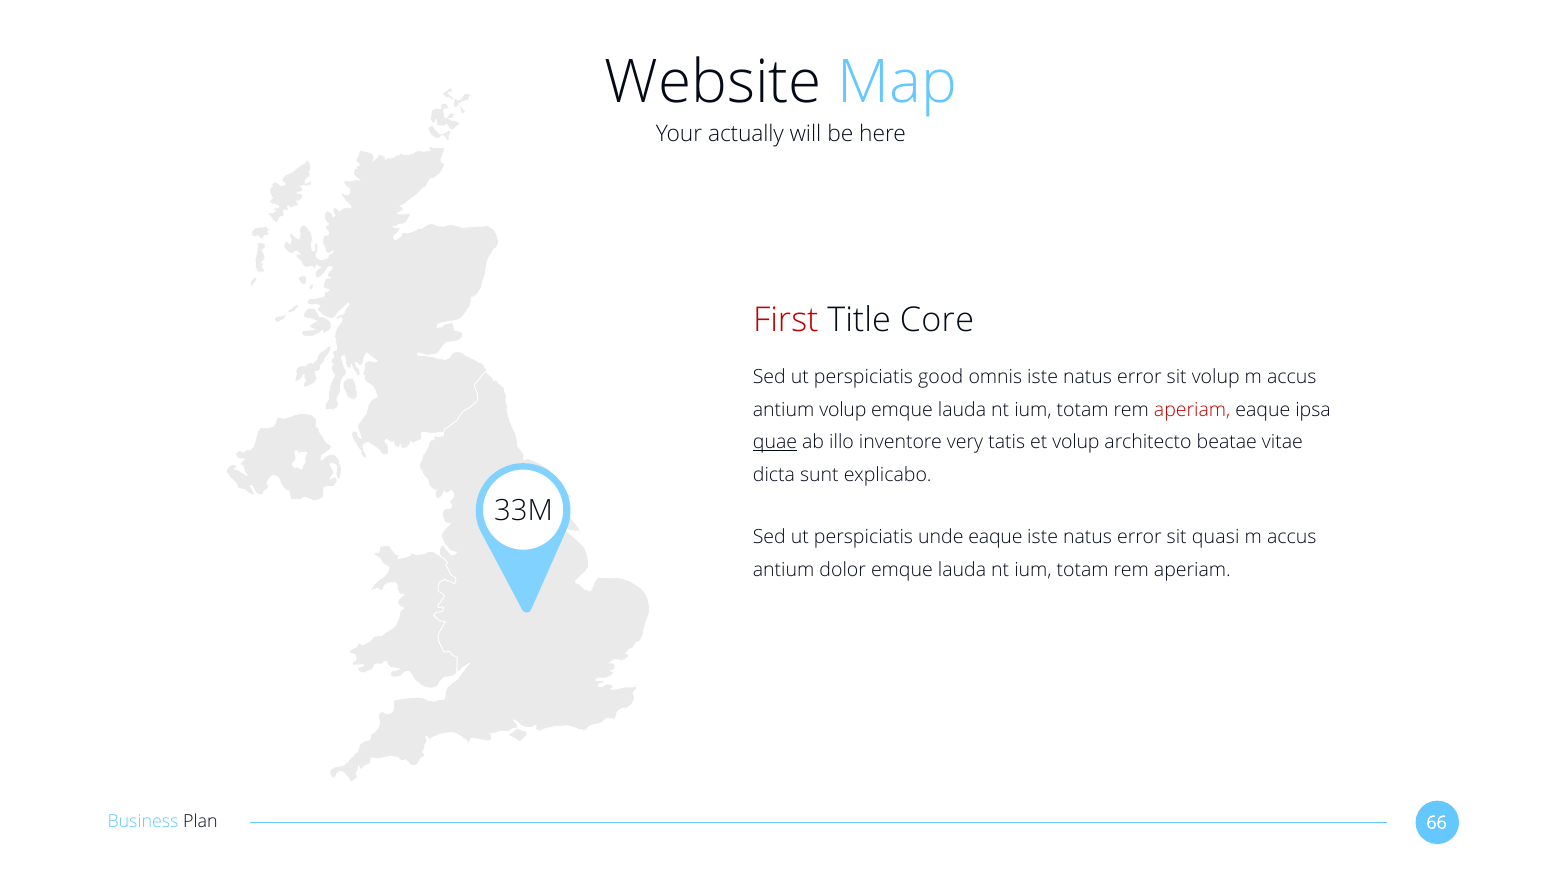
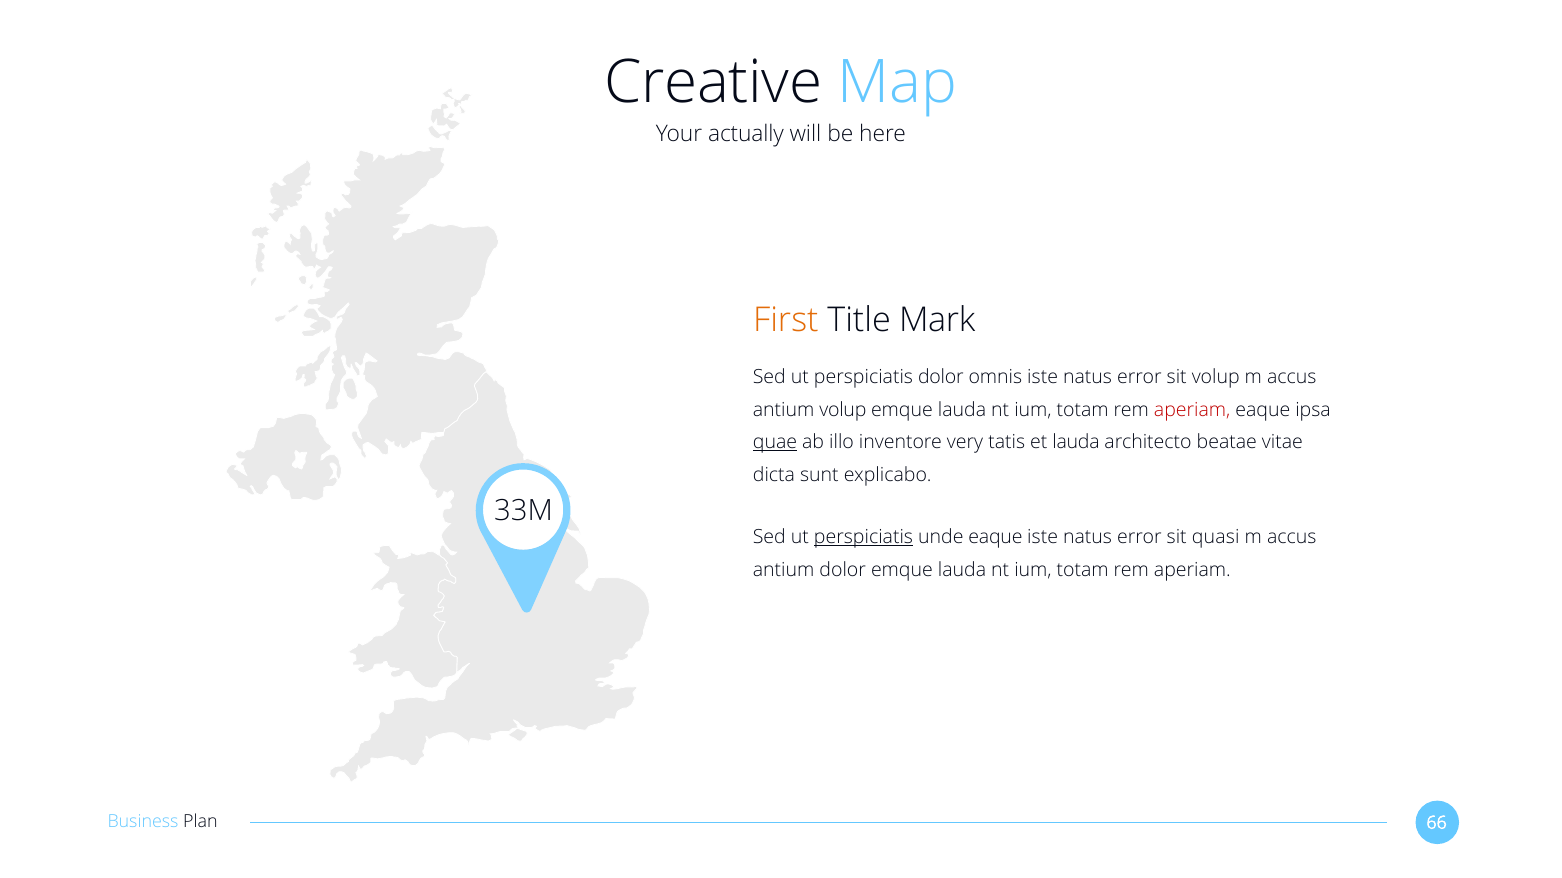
Website: Website -> Creative
First colour: red -> orange
Core: Core -> Mark
perspiciatis good: good -> dolor
et volup: volup -> lauda
perspiciatis at (864, 538) underline: none -> present
